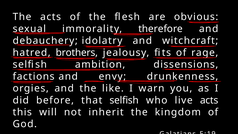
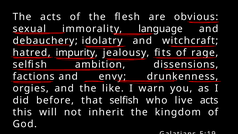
therefore: therefore -> language
brothers: brothers -> impurity
